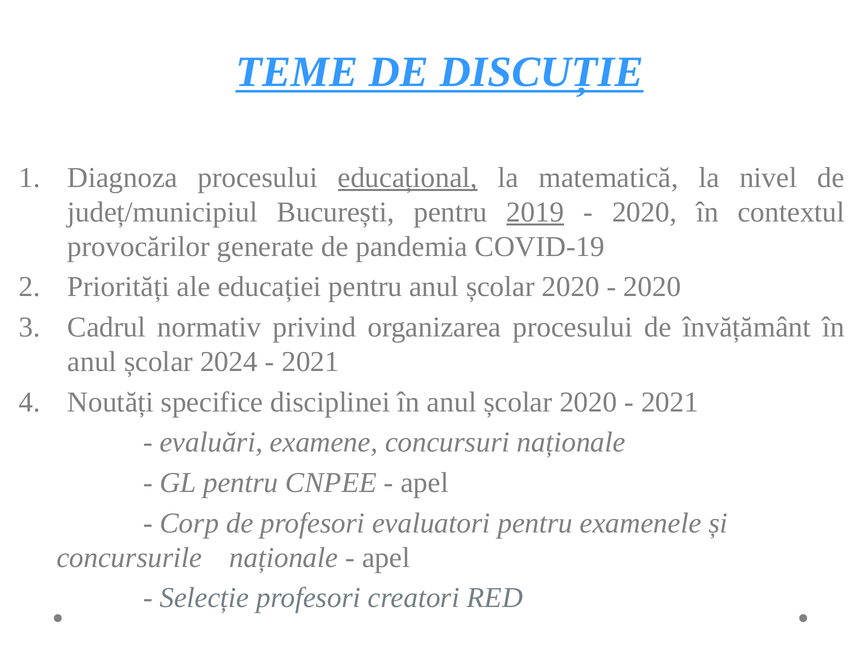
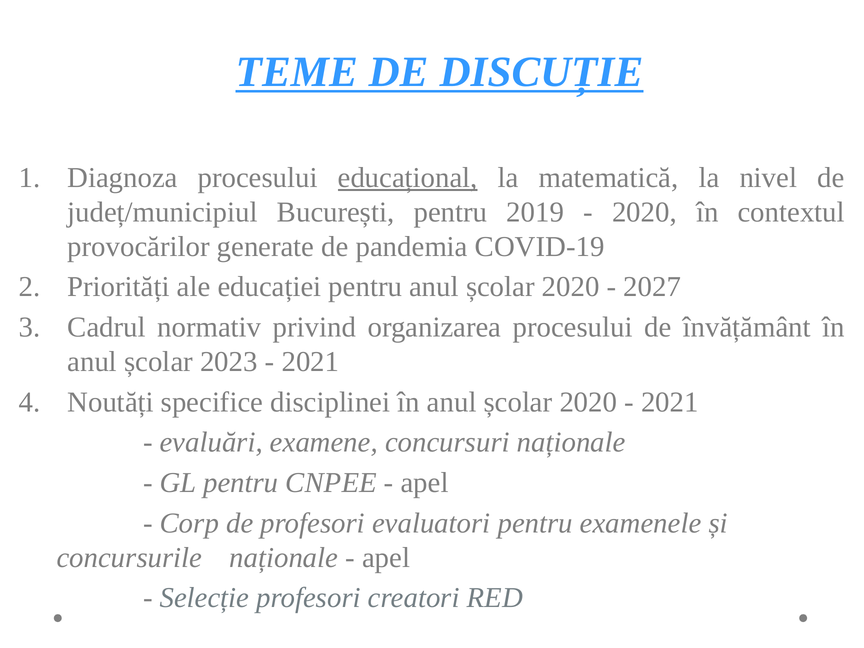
2019 underline: present -> none
2020 at (652, 287): 2020 -> 2027
2024: 2024 -> 2023
